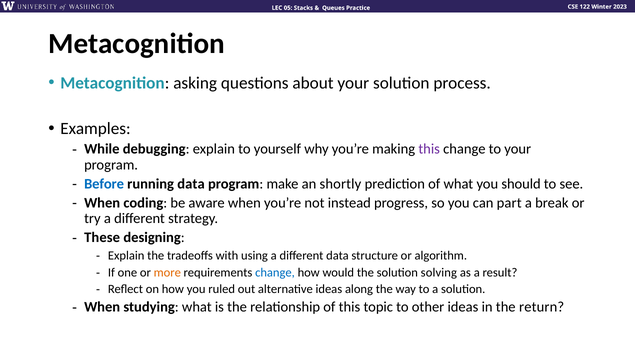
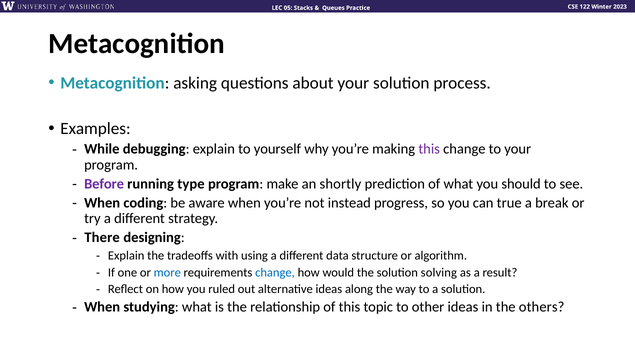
Before colour: blue -> purple
running data: data -> type
part: part -> true
These: These -> There
more colour: orange -> blue
return: return -> others
